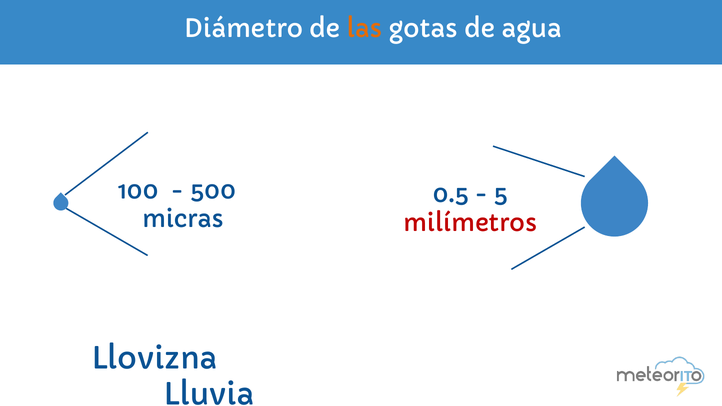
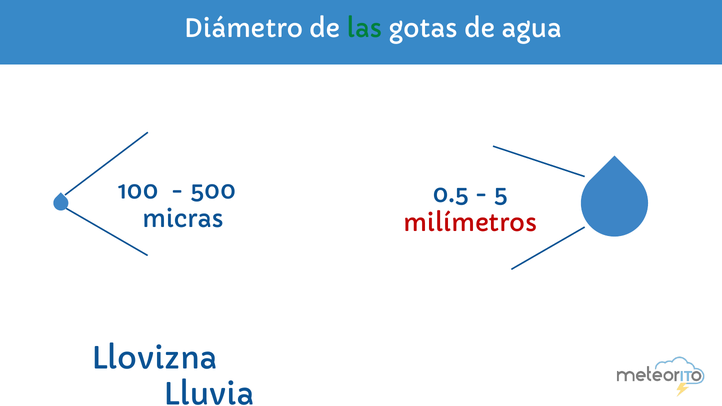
las colour: orange -> green
